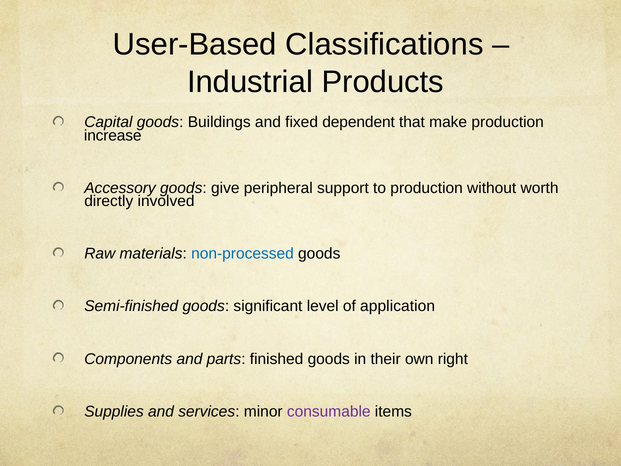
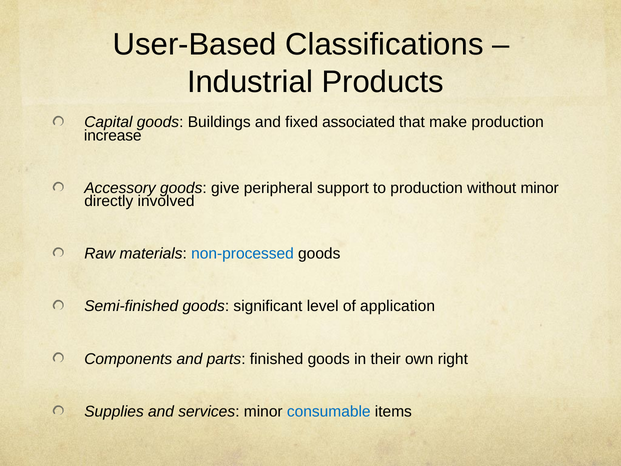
dependent: dependent -> associated
without worth: worth -> minor
consumable colour: purple -> blue
